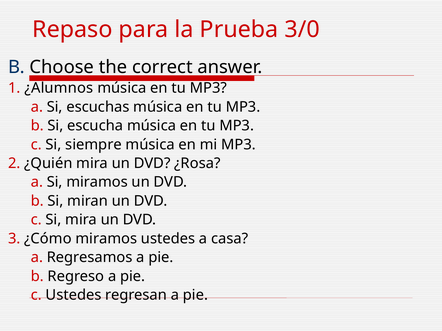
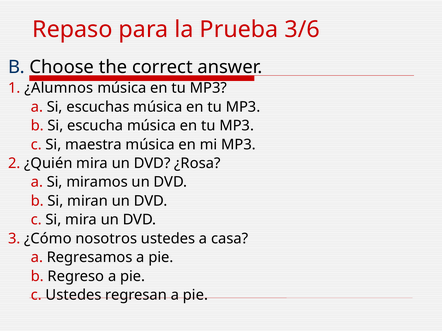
3/0: 3/0 -> 3/6
siempre: siempre -> maestra
¿Cómo miramos: miramos -> nosotros
